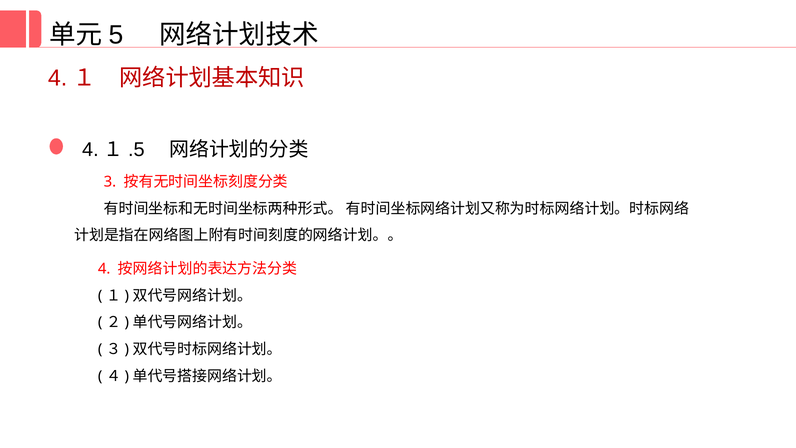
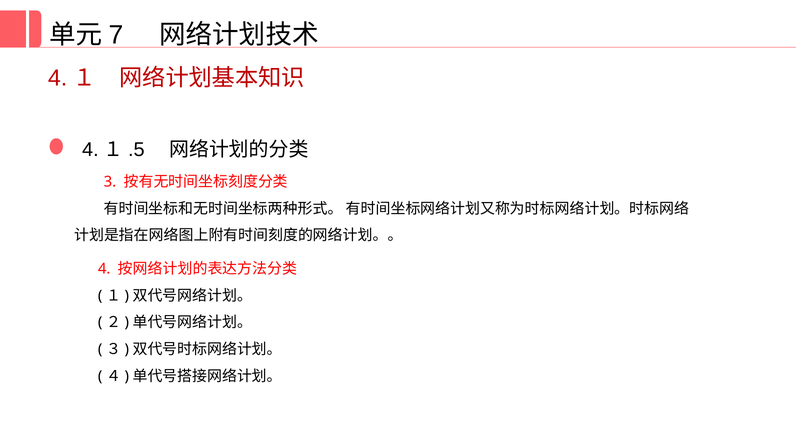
5: 5 -> 7
